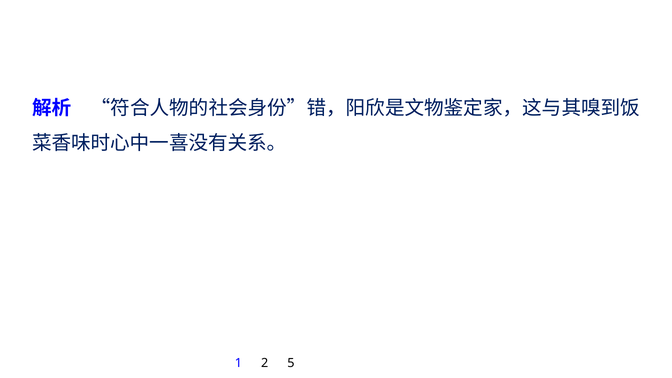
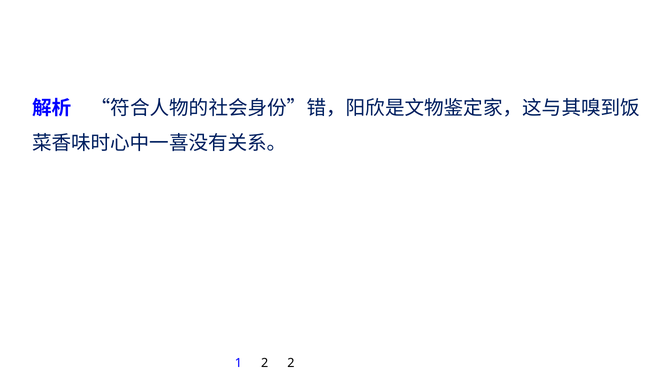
2 5: 5 -> 2
